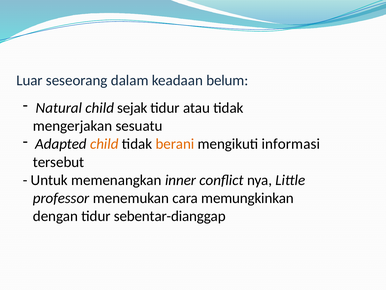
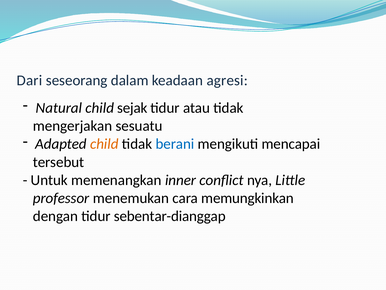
Luar: Luar -> Dari
belum: belum -> agresi
berani colour: orange -> blue
informasi: informasi -> mencapai
